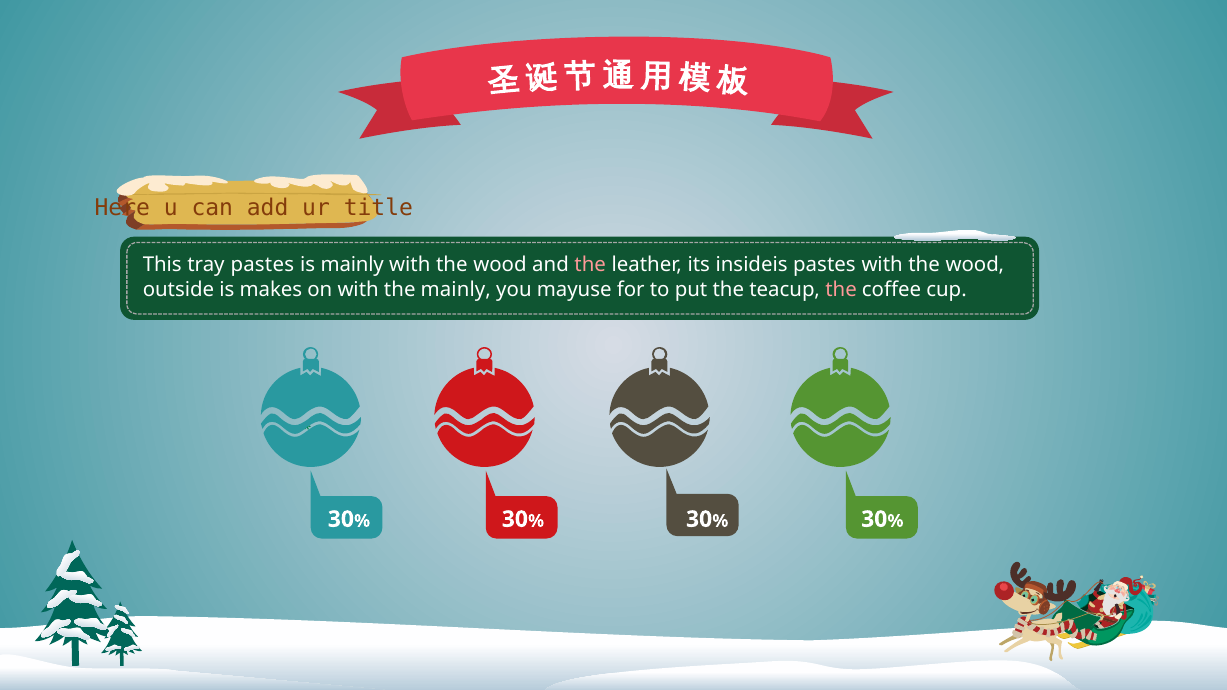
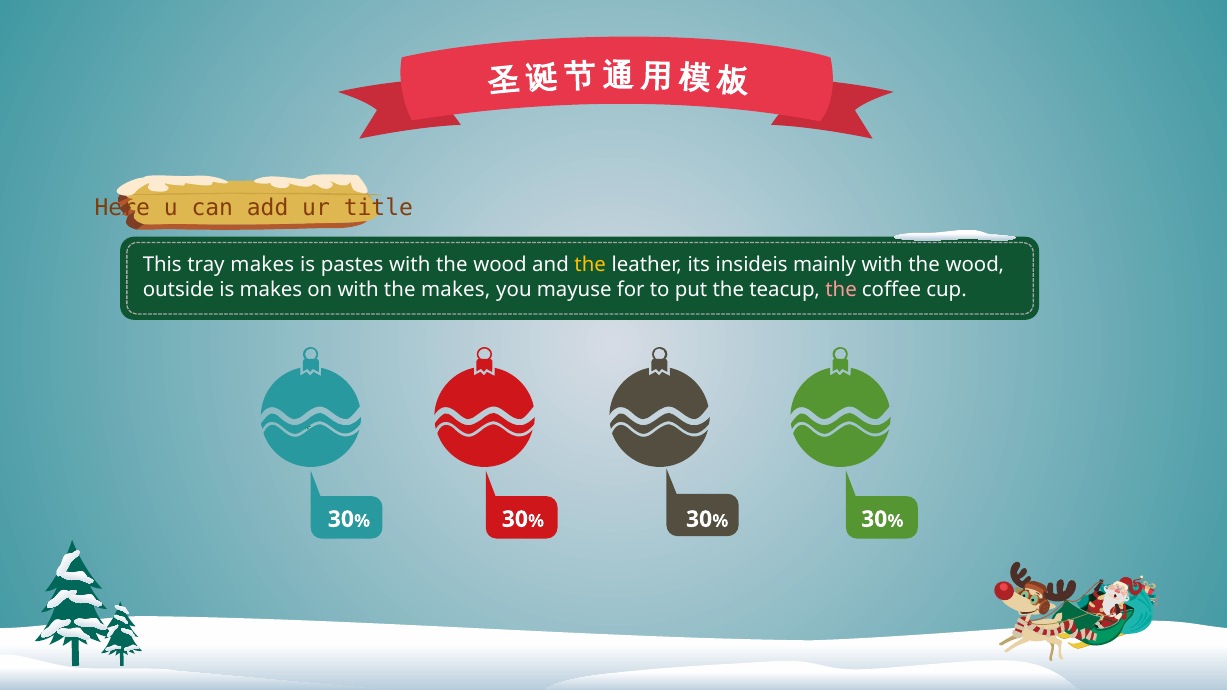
tray pastes: pastes -> makes
is mainly: mainly -> pastes
the at (590, 265) colour: pink -> yellow
insideis pastes: pastes -> mainly
the mainly: mainly -> makes
